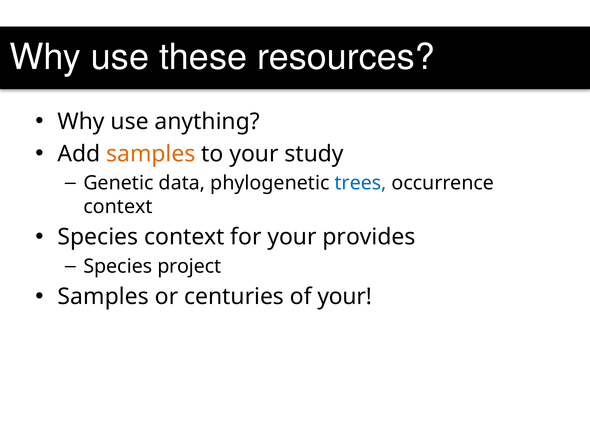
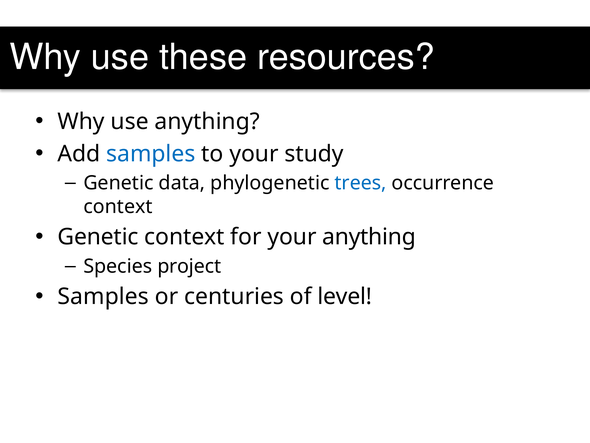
samples at (151, 154) colour: orange -> blue
Species at (98, 237): Species -> Genetic
your provides: provides -> anything
of your: your -> level
